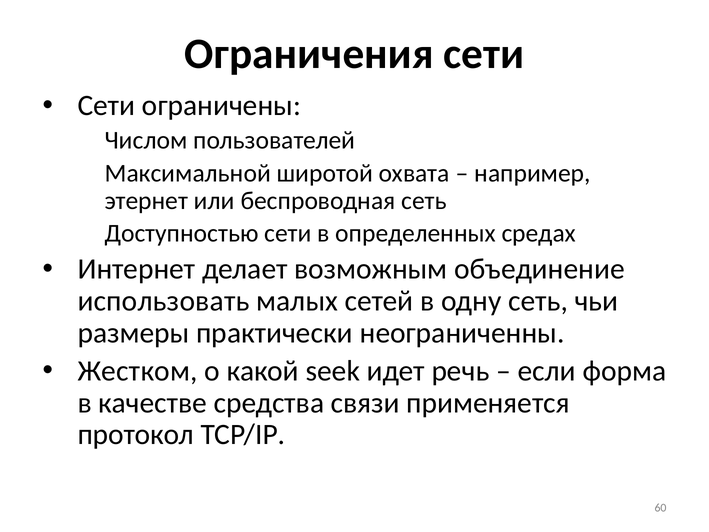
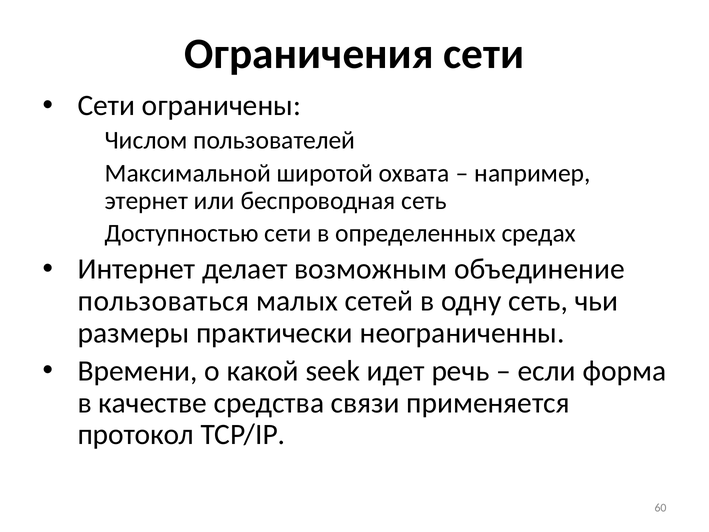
использовать: использовать -> пользоваться
Жестком: Жестком -> Времени
